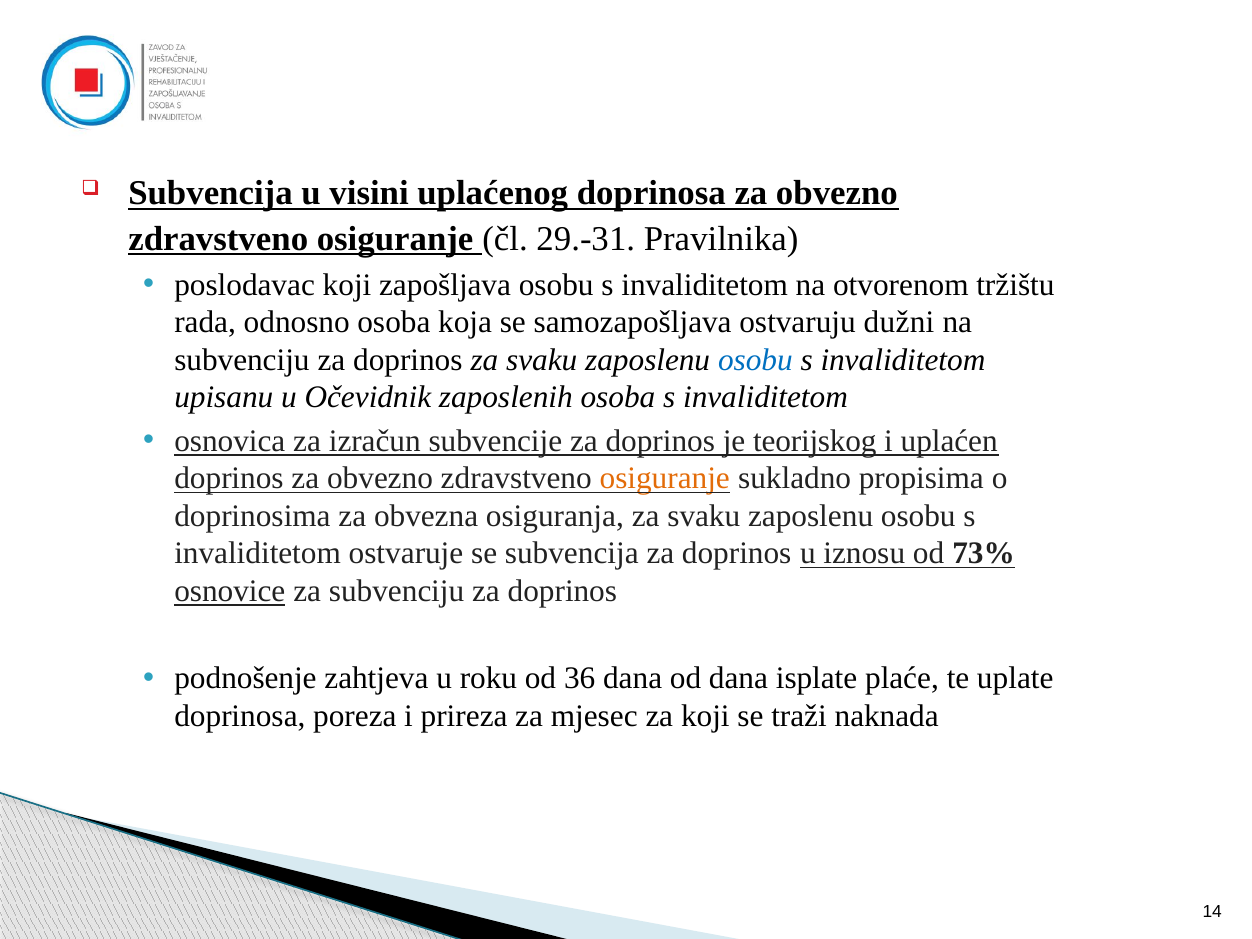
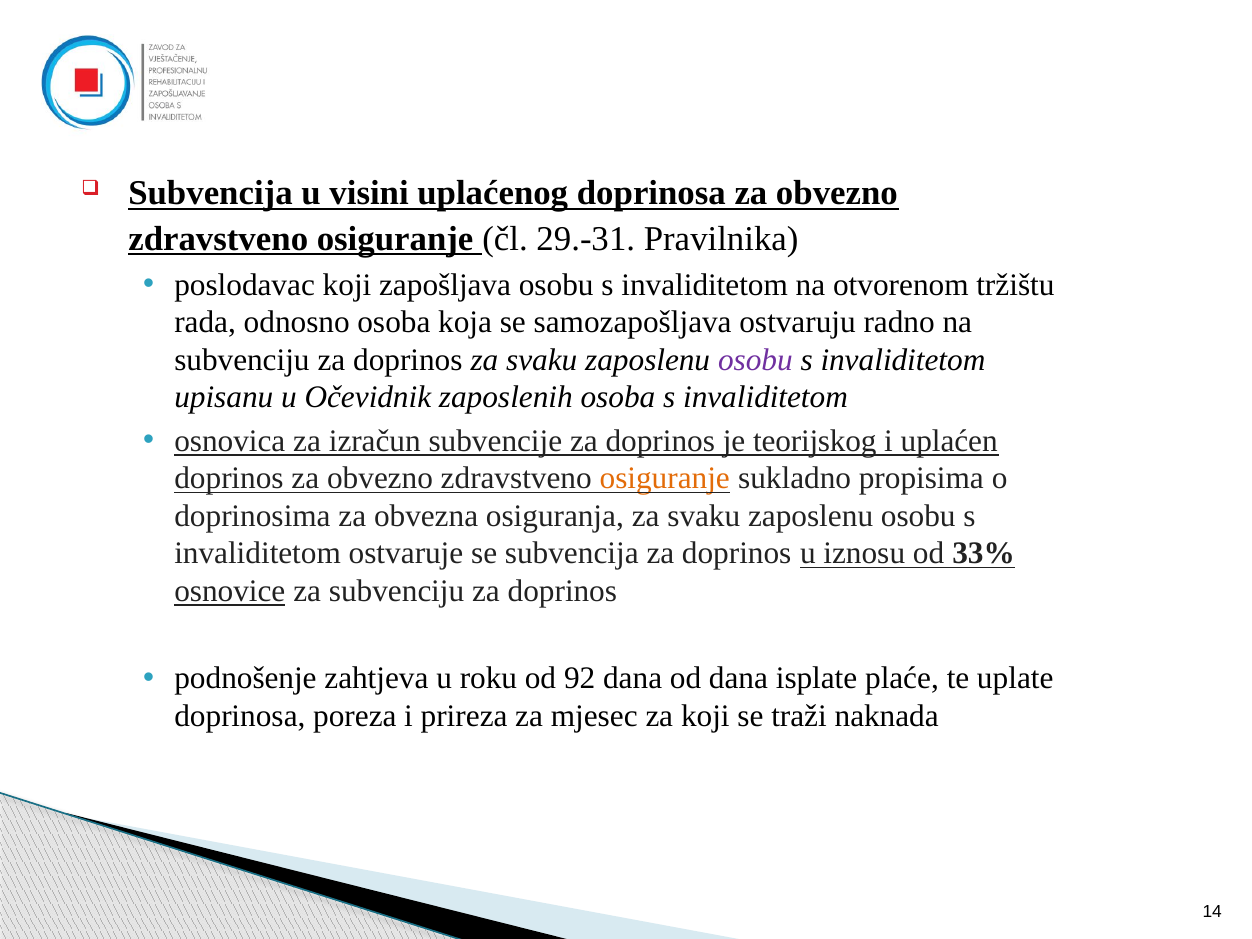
dužni: dužni -> radno
osobu at (755, 360) colour: blue -> purple
73%: 73% -> 33%
36: 36 -> 92
